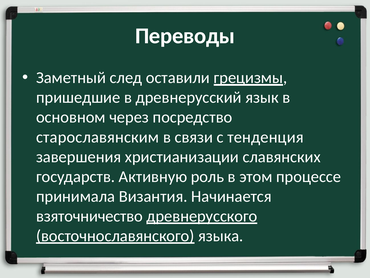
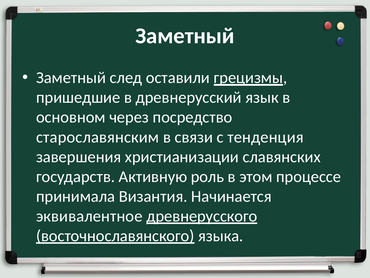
Переводы at (185, 36): Переводы -> Заметный
взяточничество: взяточничество -> эквивалентное
